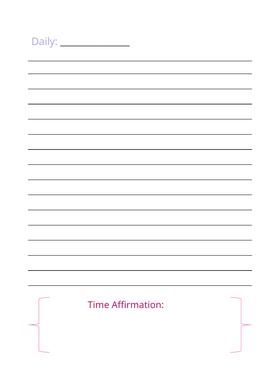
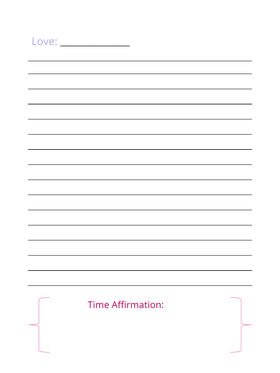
Daily: Daily -> Love
